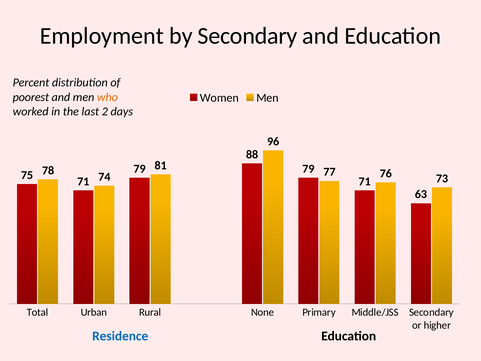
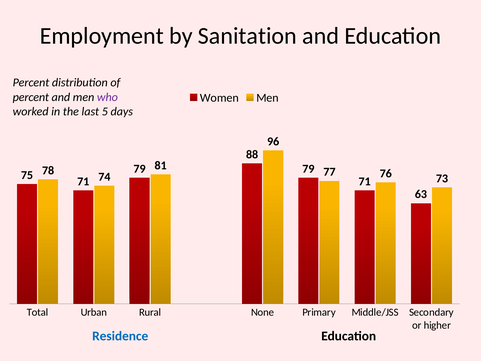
by Secondary: Secondary -> Sanitation
poorest at (31, 97): poorest -> percent
who colour: orange -> purple
2: 2 -> 5
